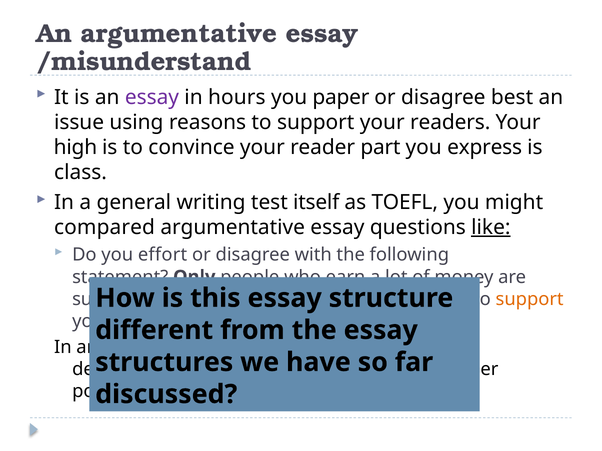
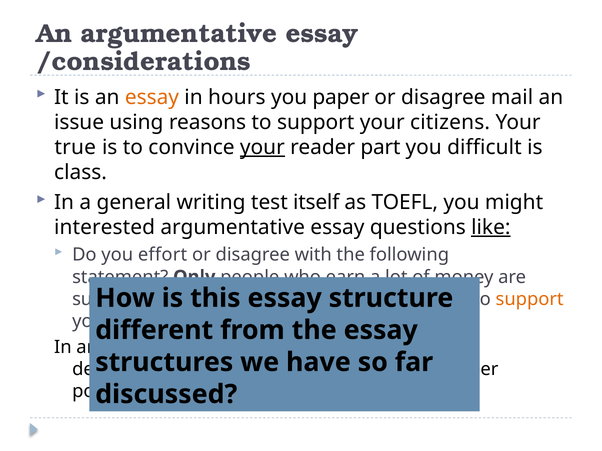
/misunderstand: /misunderstand -> /considerations
essay at (152, 97) colour: purple -> orange
best: best -> mail
readers: readers -> citizens
high: high -> true
your at (262, 147) underline: none -> present
express: express -> difficult
compared: compared -> interested
